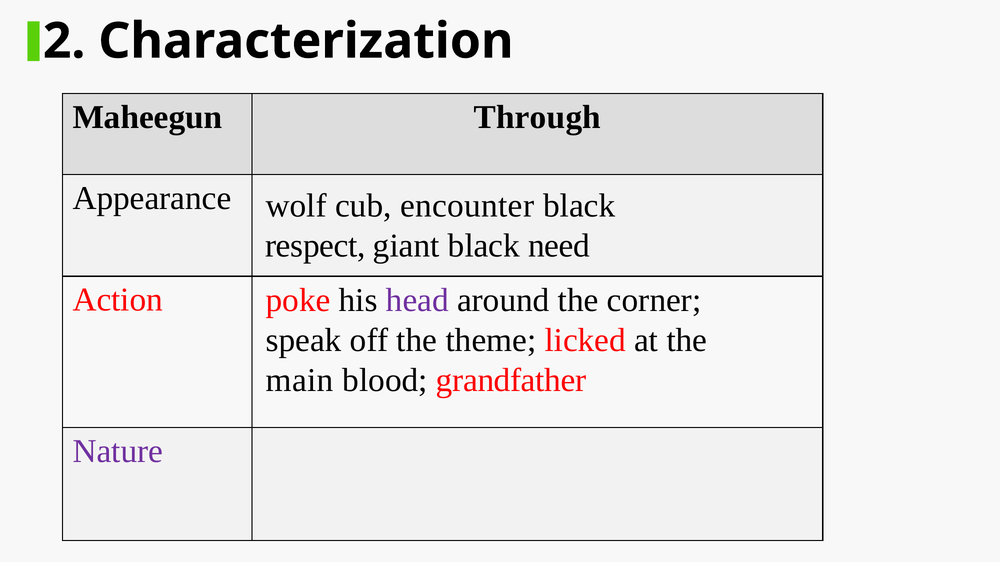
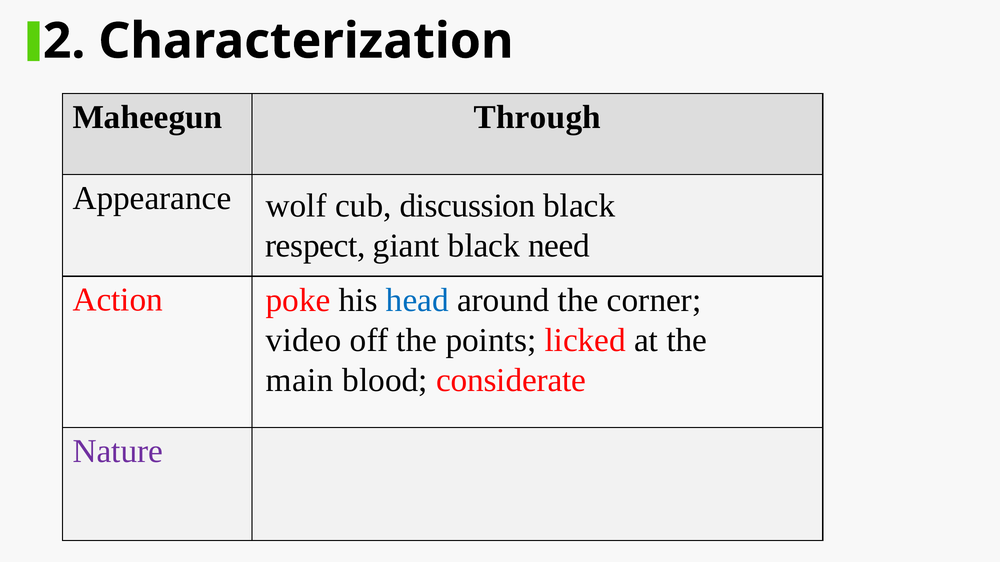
encounter: encounter -> discussion
head colour: purple -> blue
speak: speak -> video
theme: theme -> points
grandfather: grandfather -> considerate
